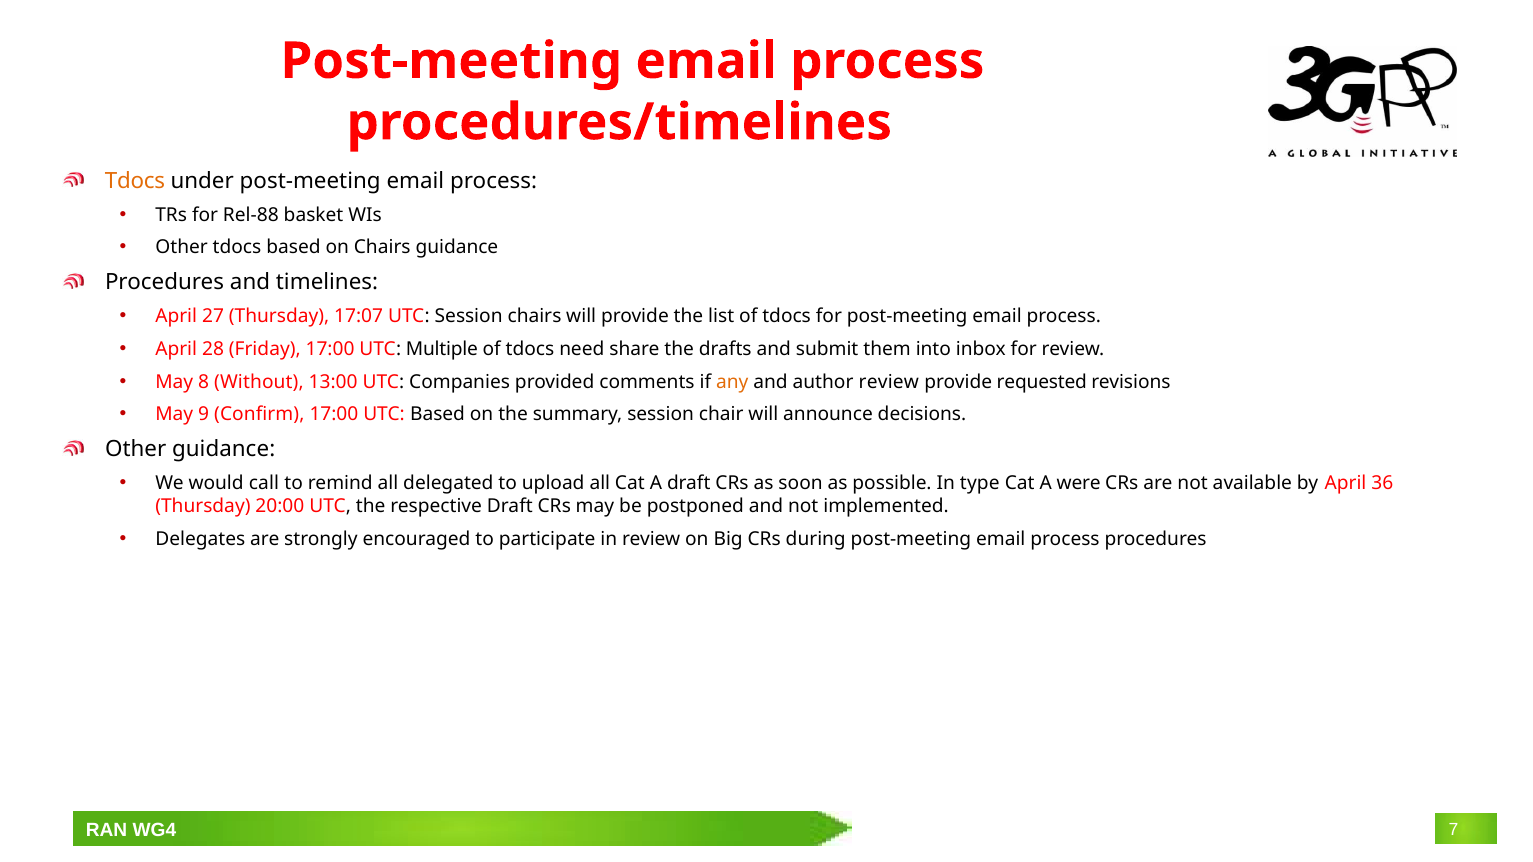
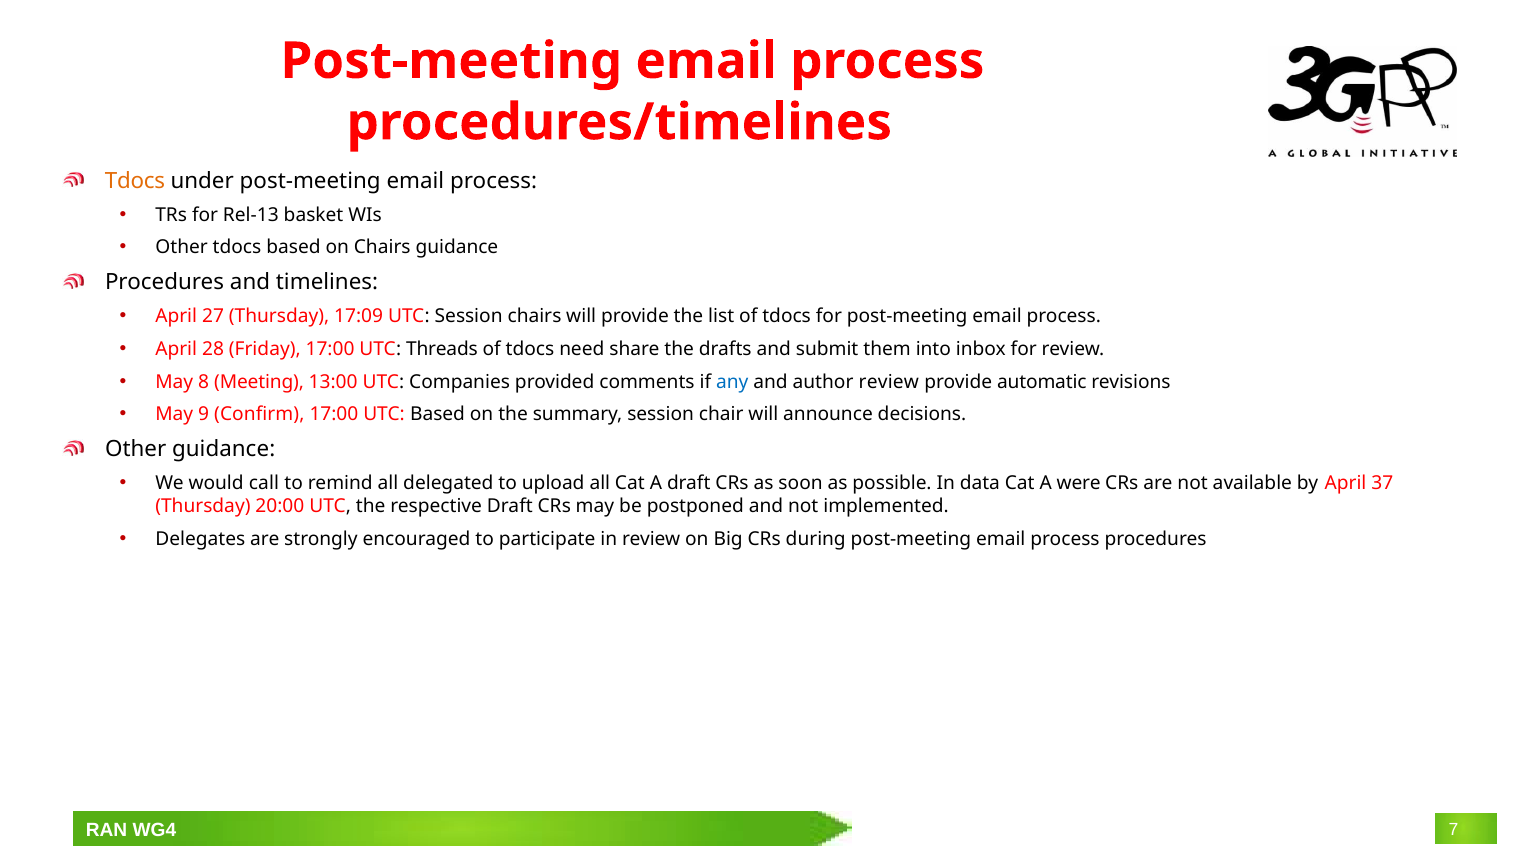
Rel-88: Rel-88 -> Rel-13
17:07: 17:07 -> 17:09
Multiple: Multiple -> Threads
Without: Without -> Meeting
any colour: orange -> blue
requested: requested -> automatic
type: type -> data
36: 36 -> 37
